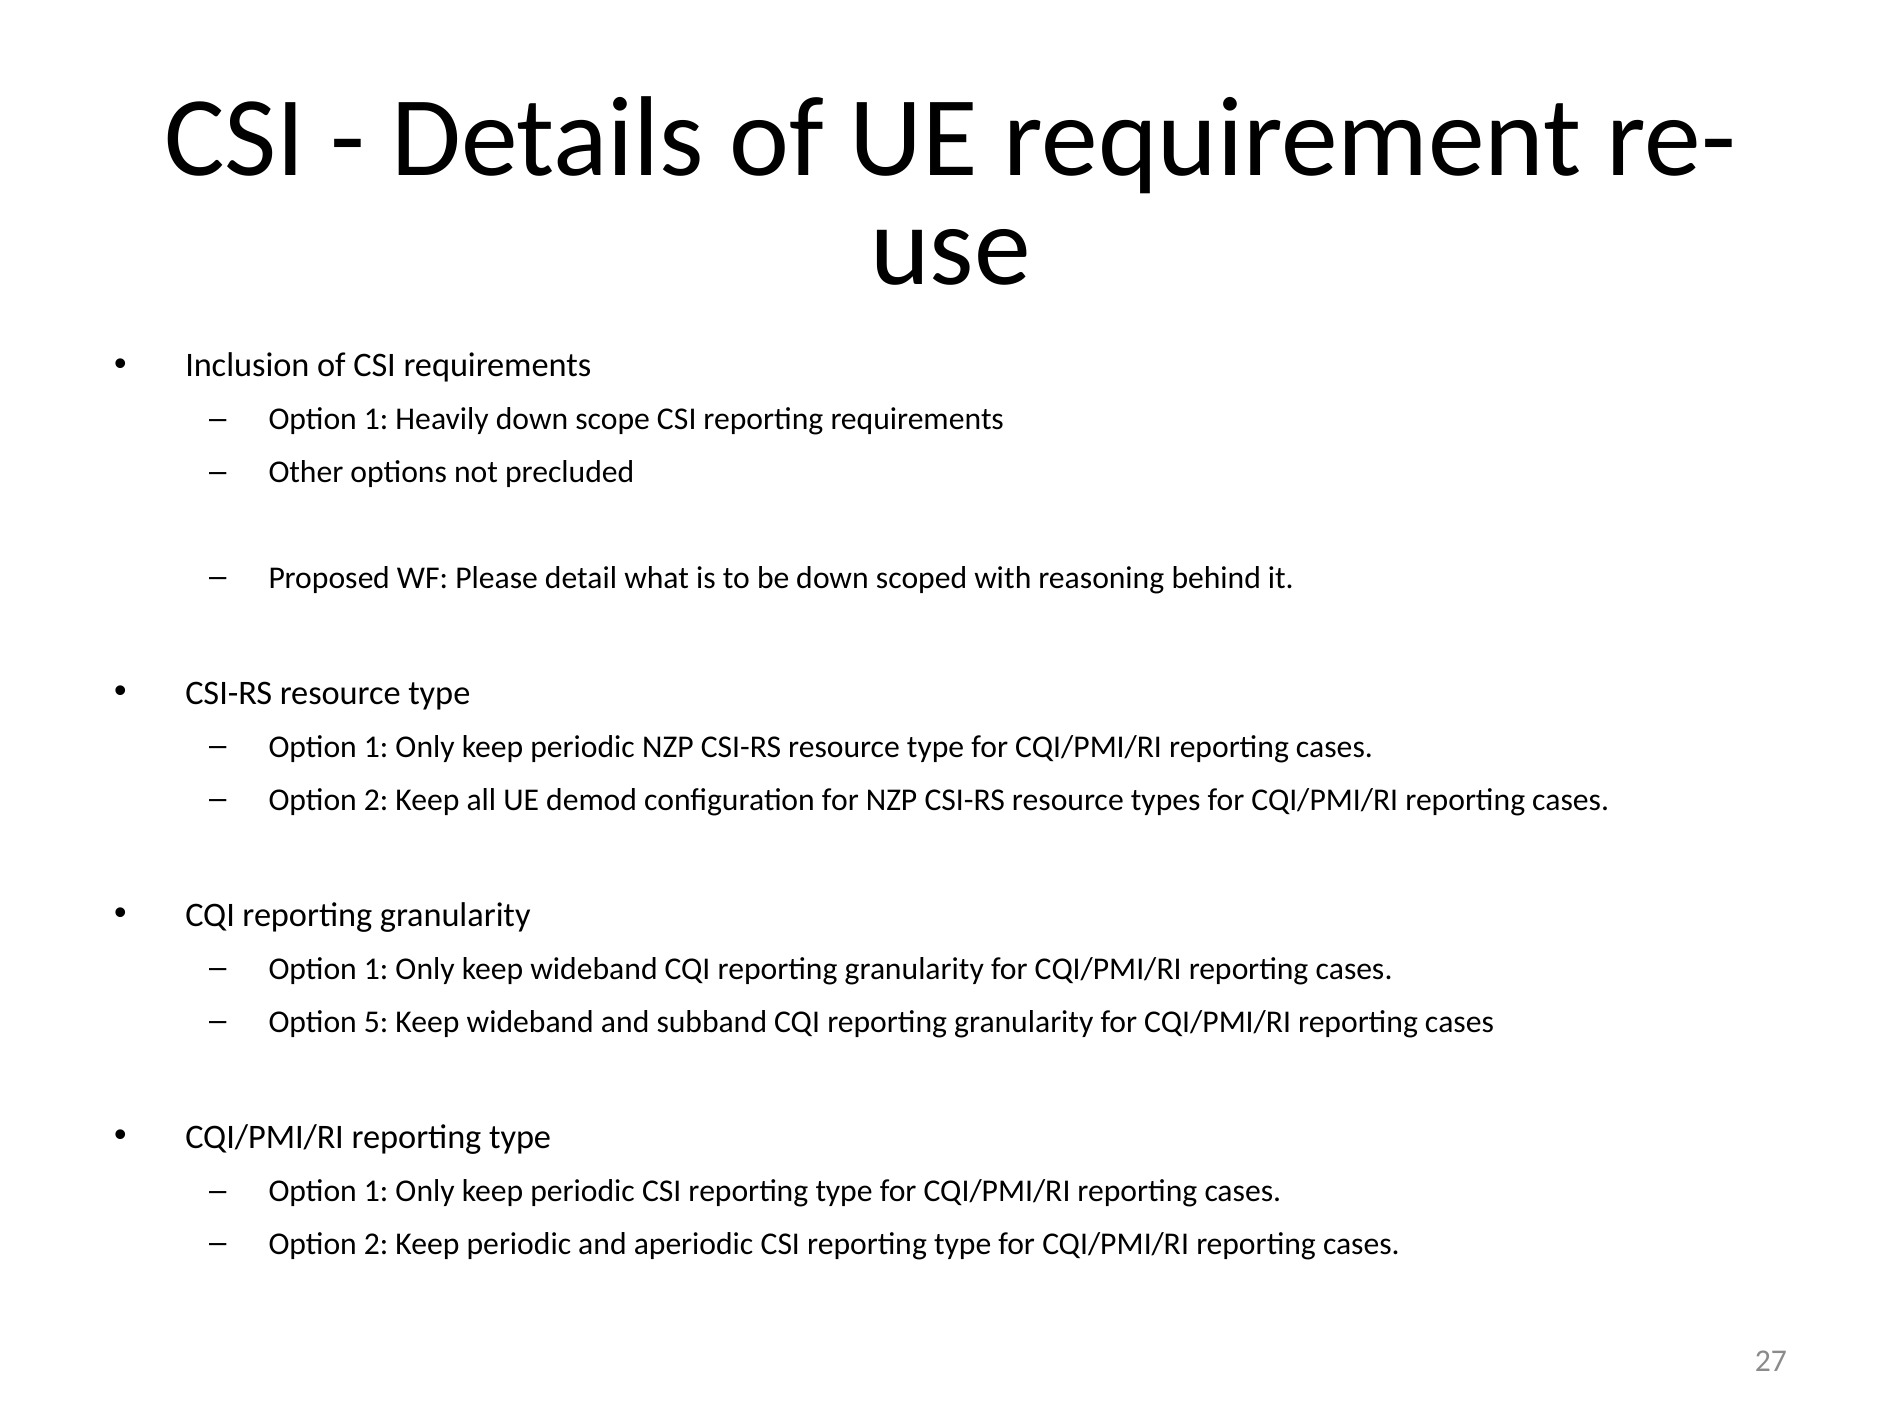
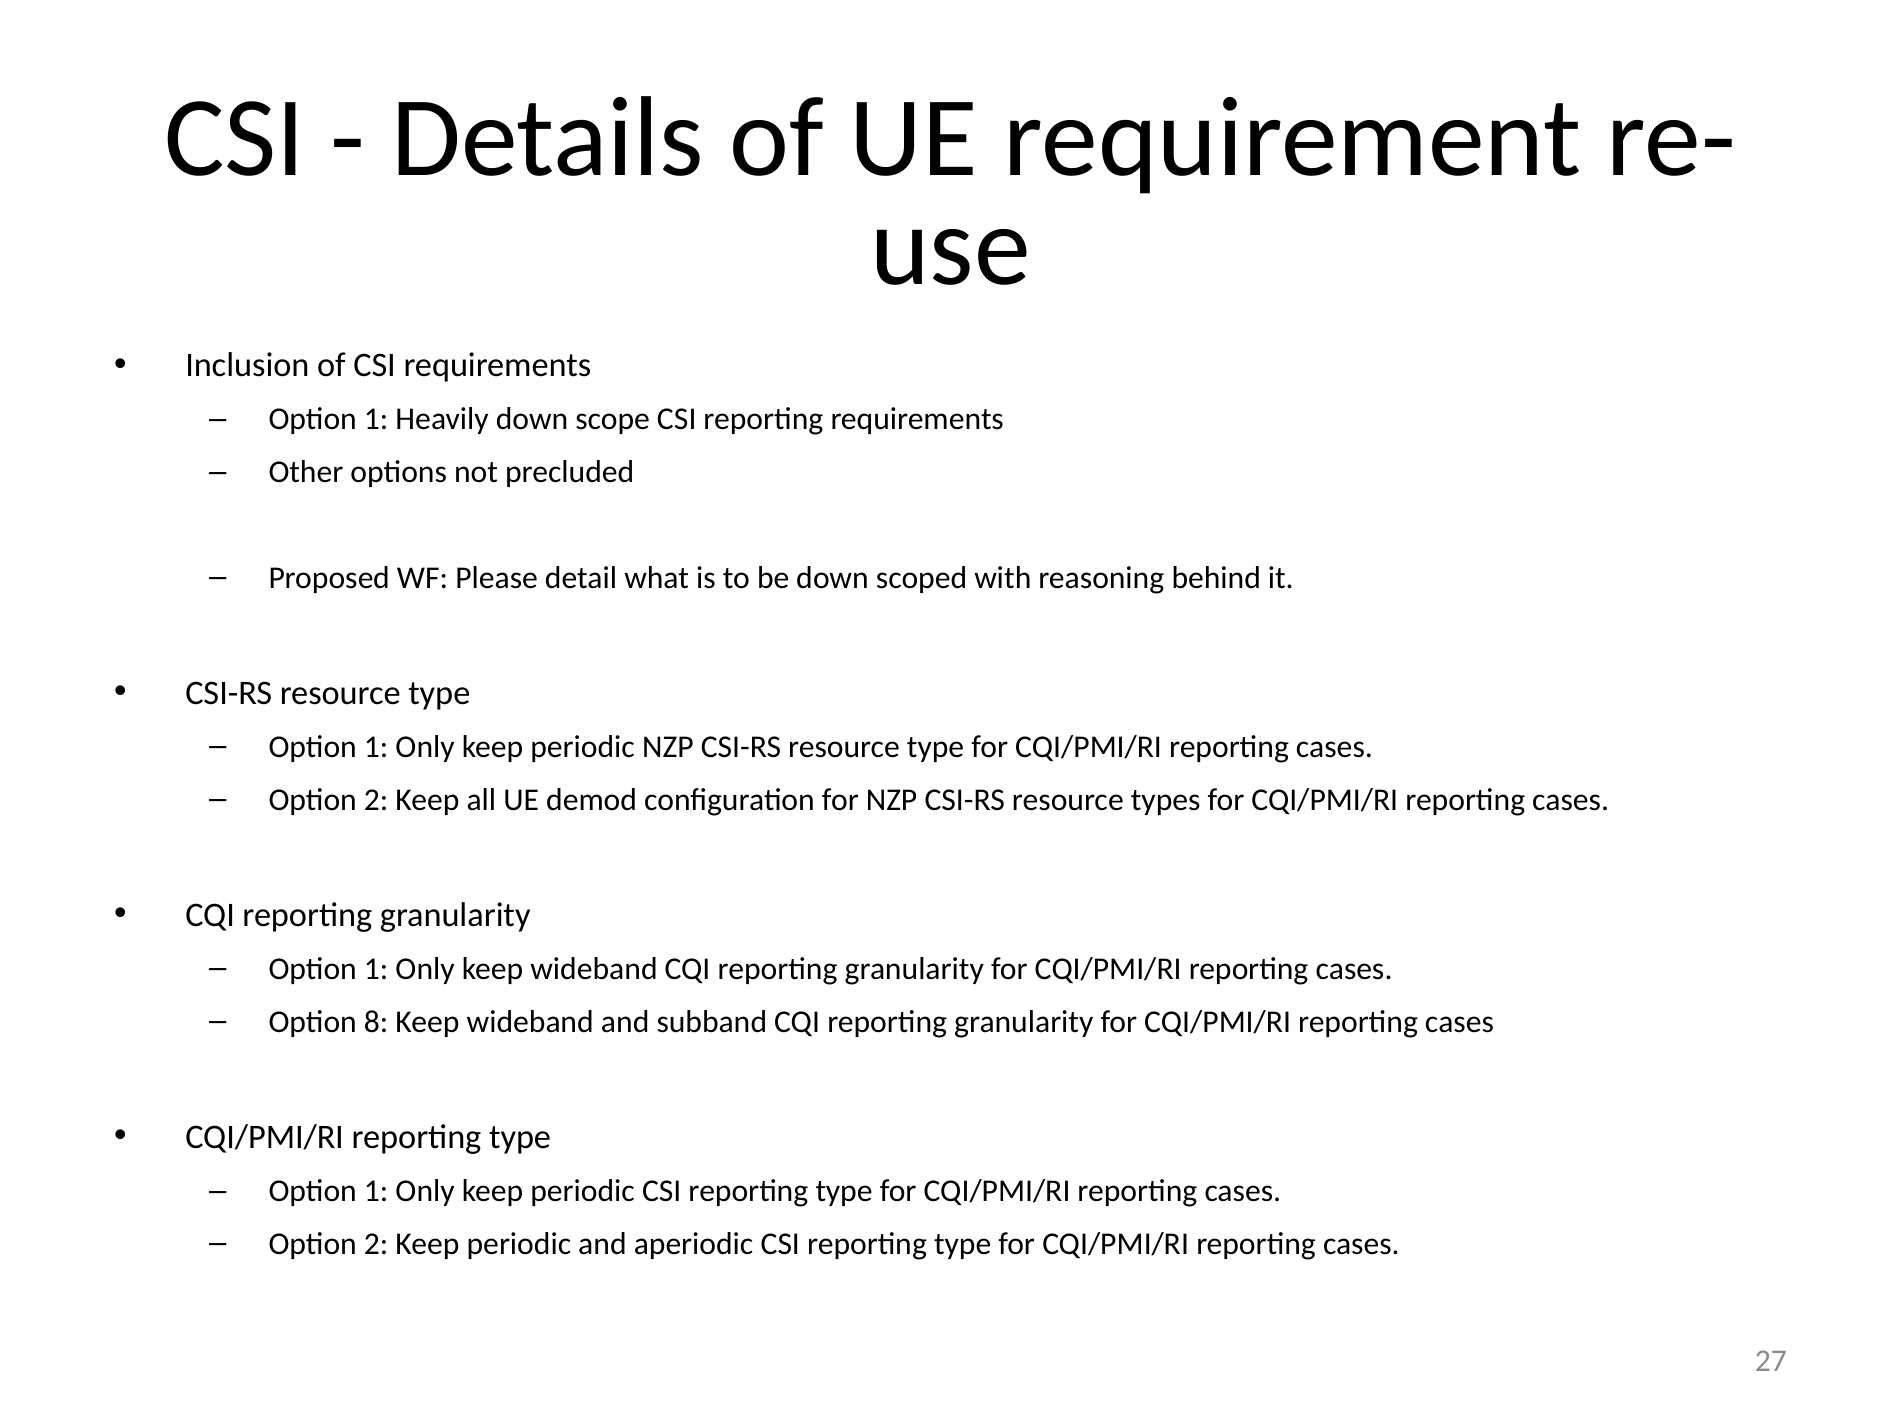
5: 5 -> 8
